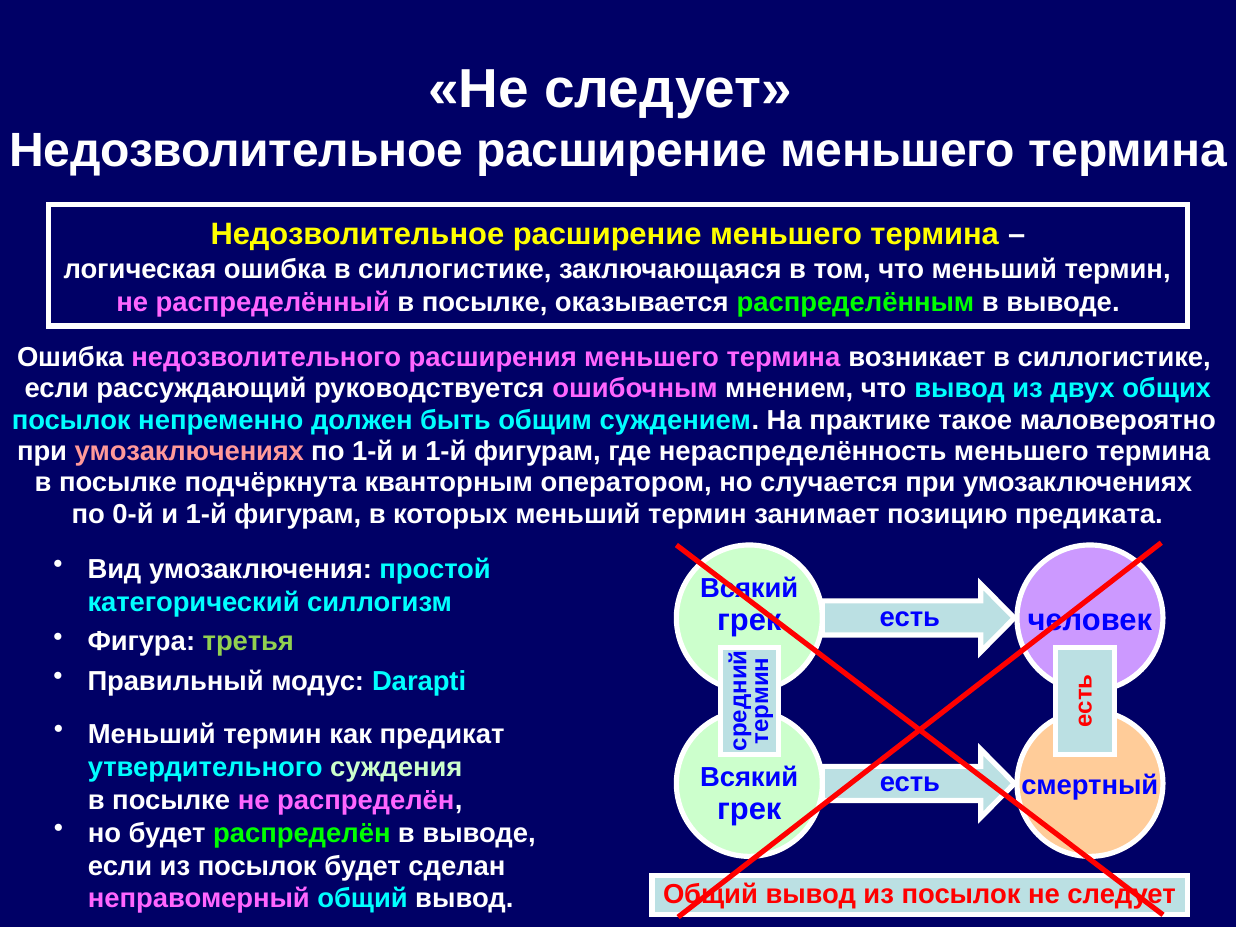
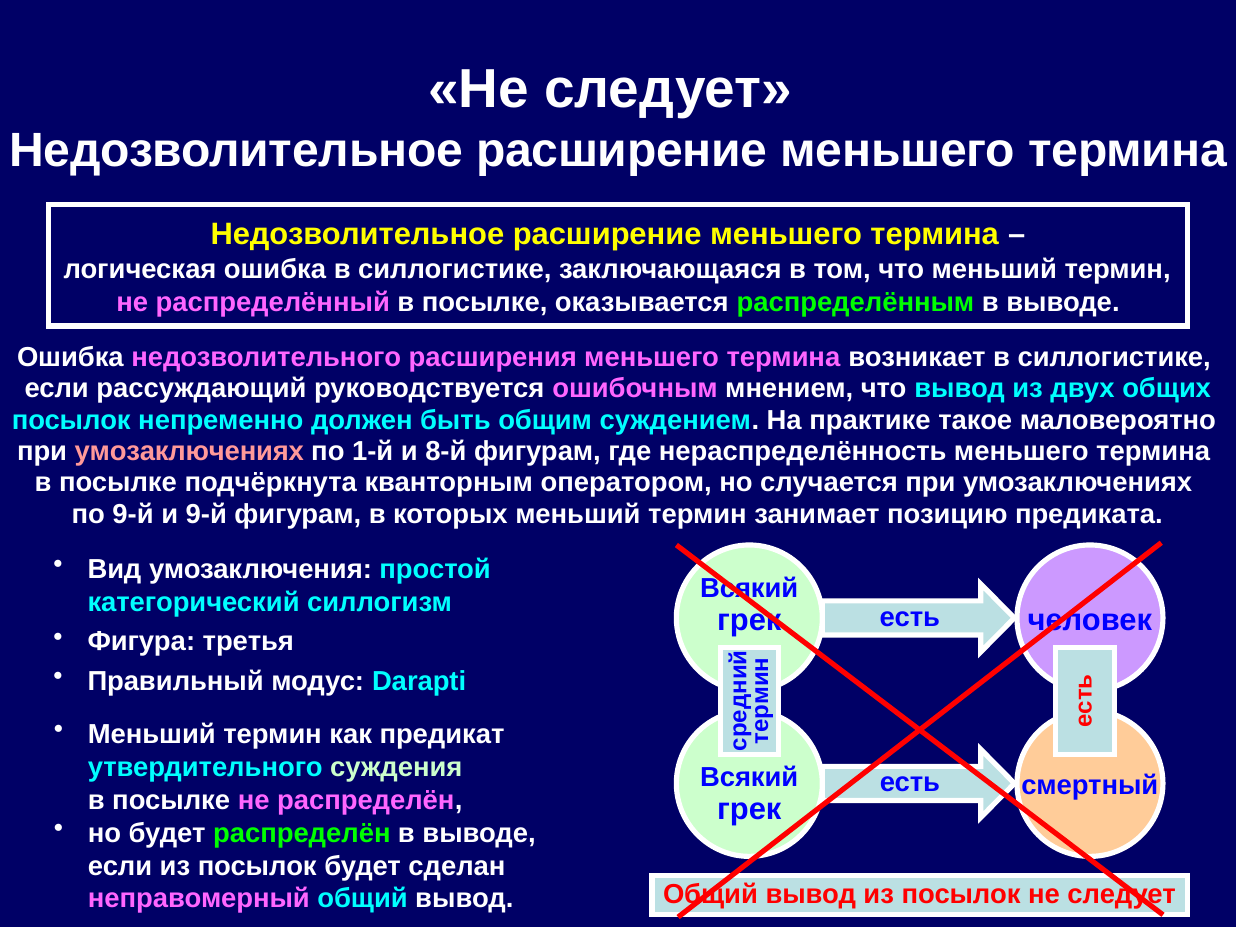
1-й и 1-й: 1-й -> 8-й
по 0-й: 0-й -> 9-й
1-й at (206, 514): 1-й -> 9-й
третья colour: light green -> white
